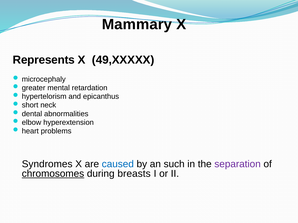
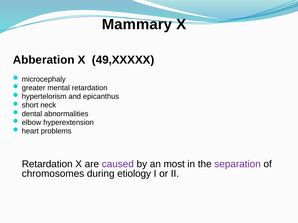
Represents: Represents -> Abberation
Syndromes at (47, 164): Syndromes -> Retardation
caused colour: blue -> purple
such: such -> most
chromosomes underline: present -> none
breasts: breasts -> etiology
